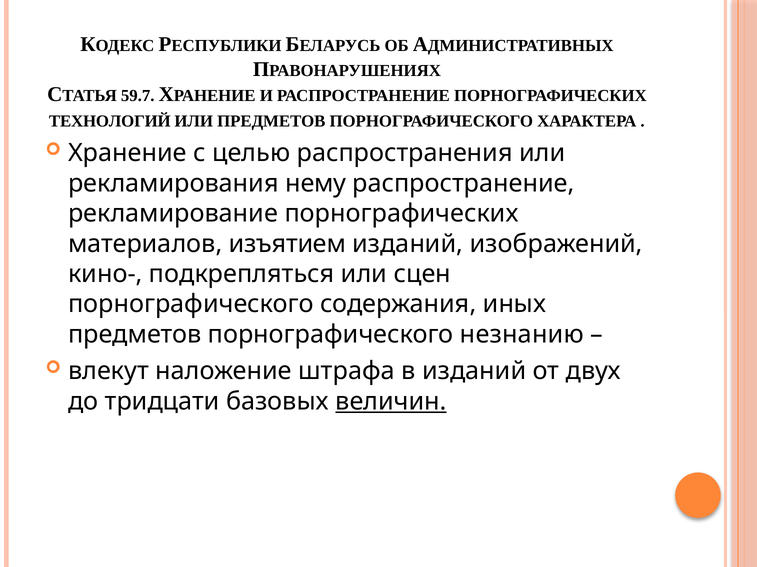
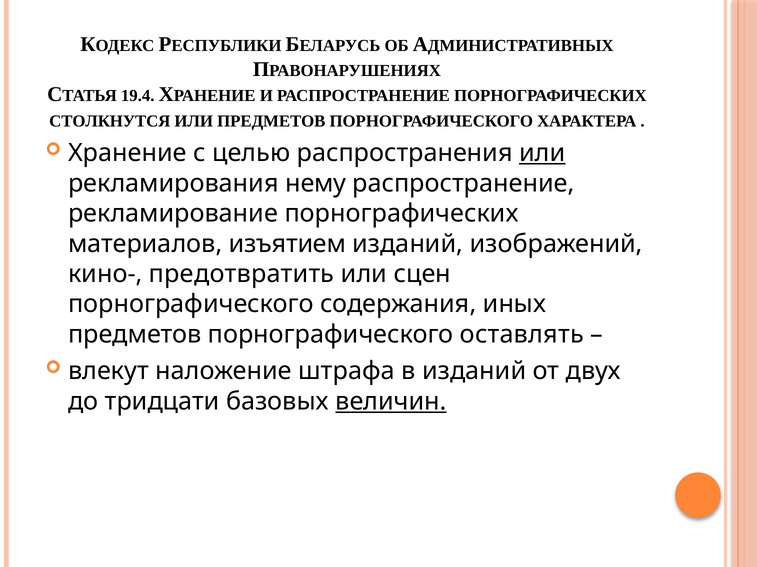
59.7: 59.7 -> 19.4
ТЕХНОЛОГИЙ: ТЕХНОЛОГИЙ -> СТОЛКНУТСЯ
или at (542, 153) underline: none -> present
подкрепляться: подкрепляться -> предотвратить
незнанию: незнанию -> оставлять
